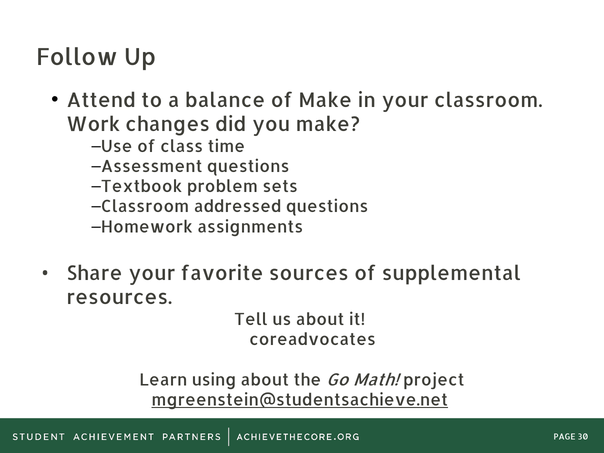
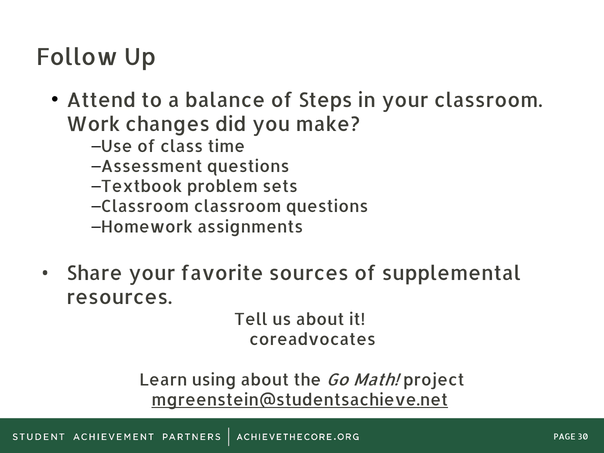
of Make: Make -> Steps
Classroom addressed: addressed -> classroom
